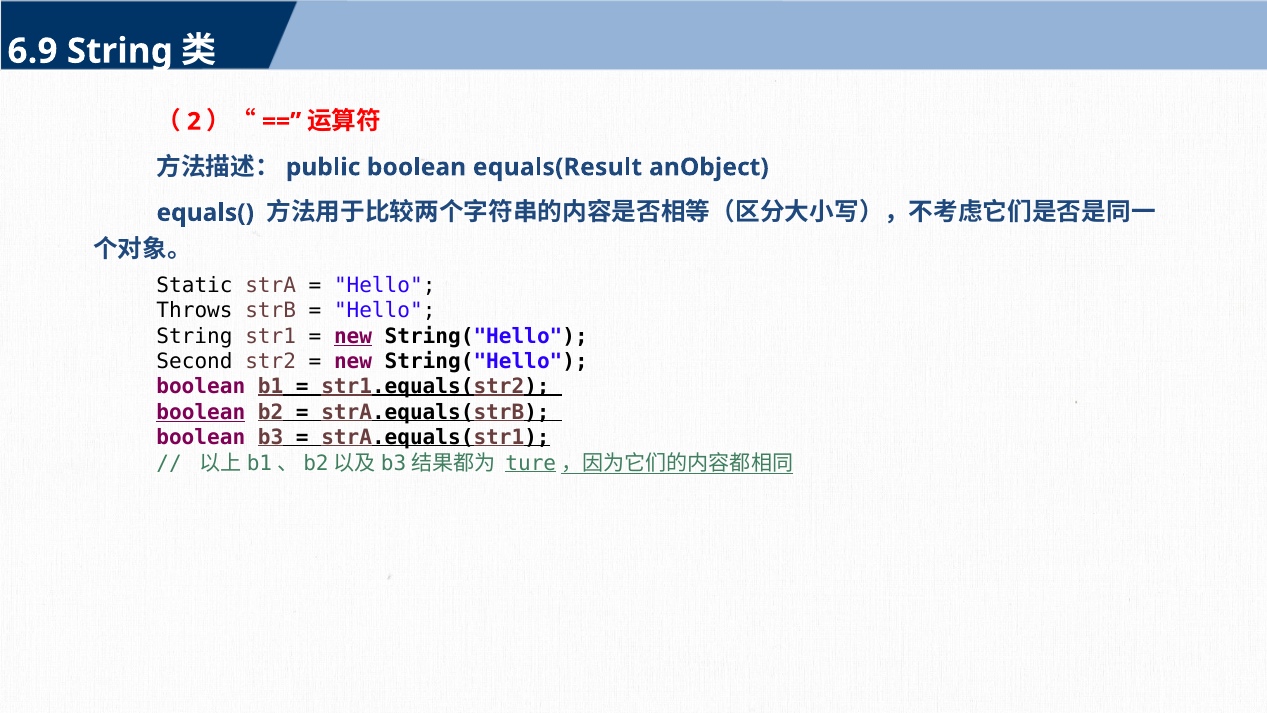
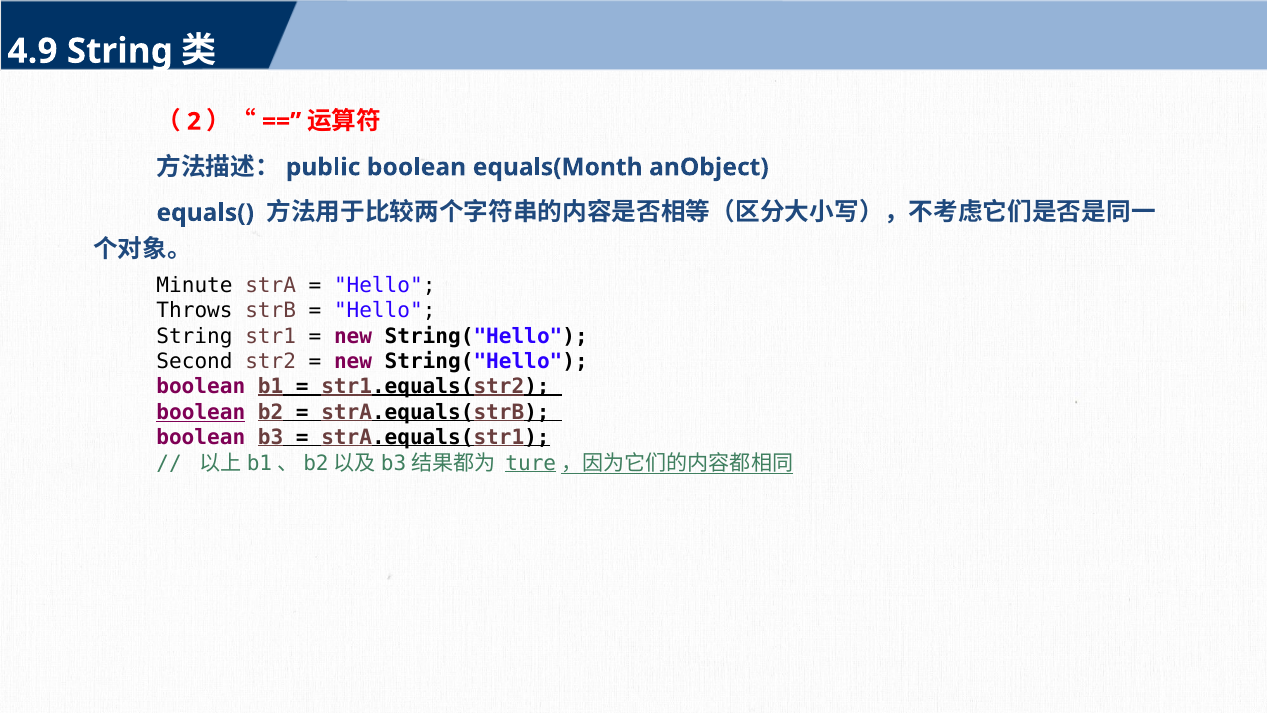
6.9: 6.9 -> 4.9
equals(Result: equals(Result -> equals(Month
Static: Static -> Minute
new at (353, 336) underline: present -> none
